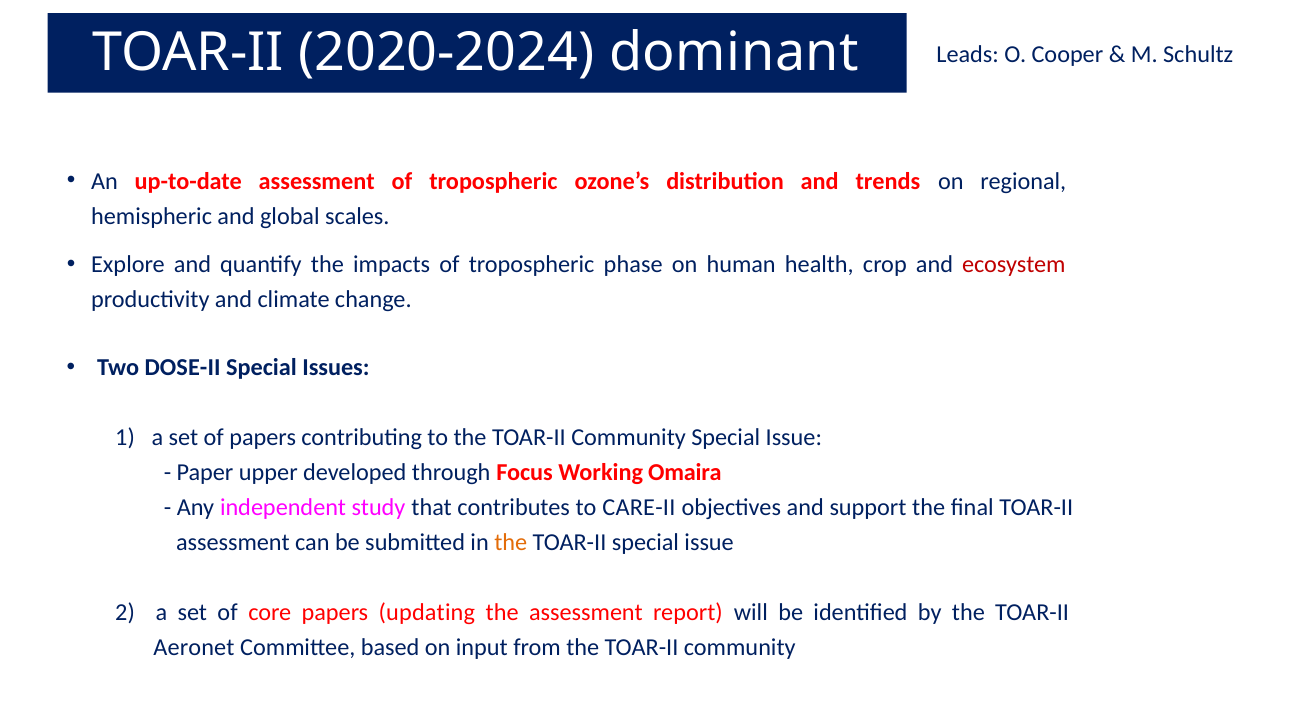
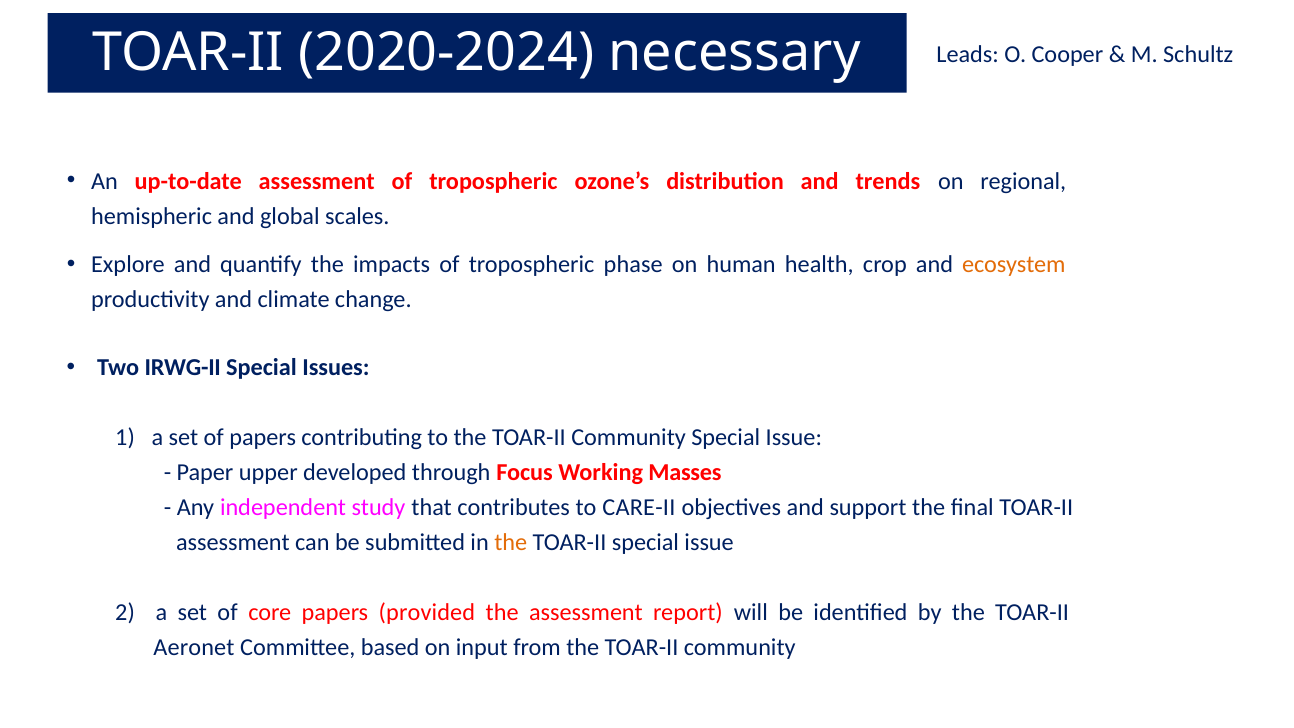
dominant: dominant -> necessary
ecosystem colour: red -> orange
DOSE-II: DOSE-II -> IRWG-II
Omaira: Omaira -> Masses
updating: updating -> provided
